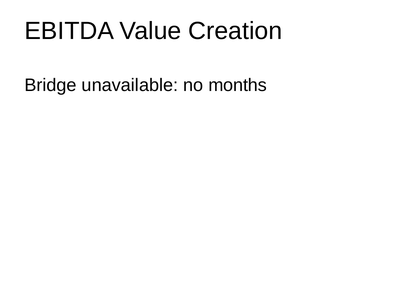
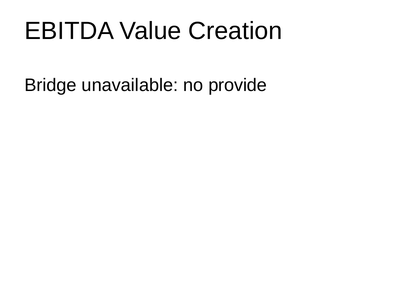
months: months -> provide
